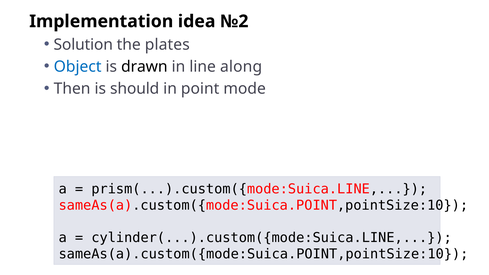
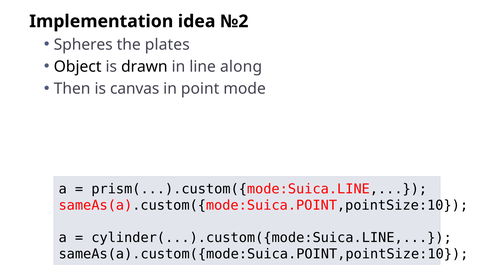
Solution: Solution -> Spheres
Object colour: blue -> black
should: should -> canvas
